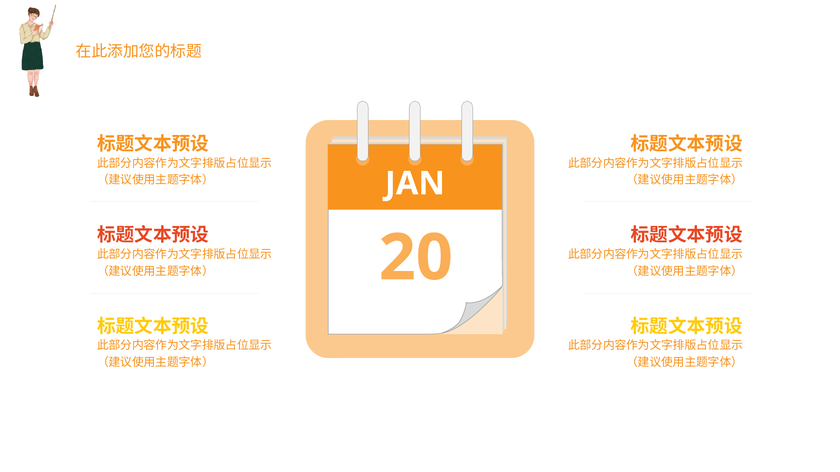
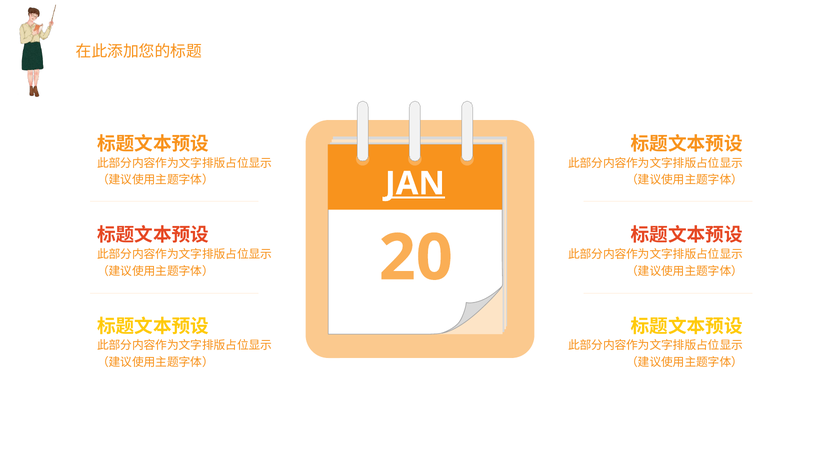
JAN underline: none -> present
